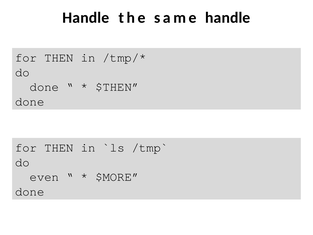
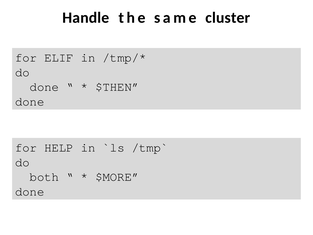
same handle: handle -> cluster
THEN at (59, 58): THEN -> ELIF
THEN at (59, 147): THEN -> HELP
even: even -> both
